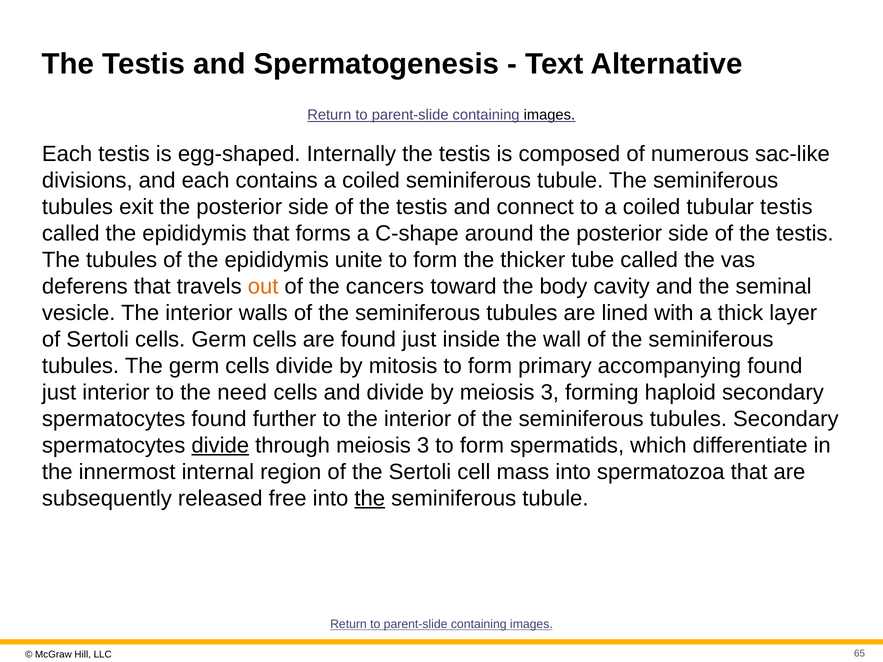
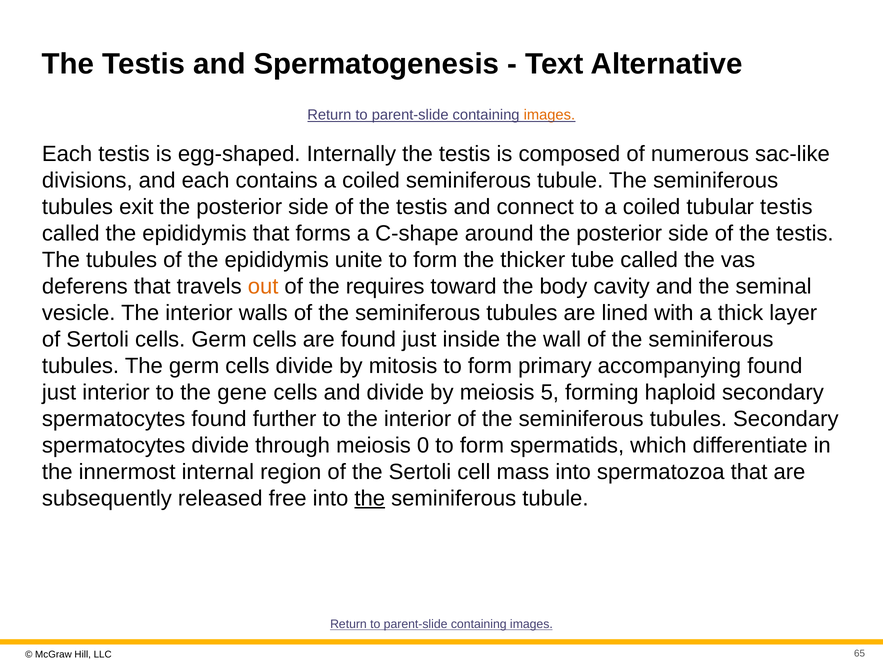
images at (549, 115) colour: black -> orange
cancers: cancers -> requires
need: need -> gene
by meiosis 3: 3 -> 5
divide at (220, 446) underline: present -> none
through meiosis 3: 3 -> 0
